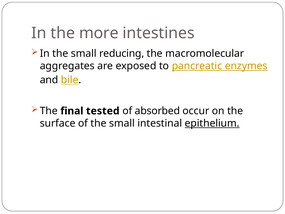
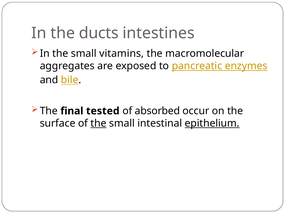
more: more -> ducts
reducing: reducing -> vitamins
the at (99, 123) underline: none -> present
